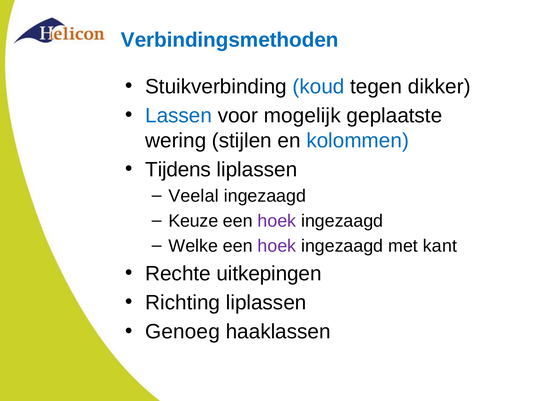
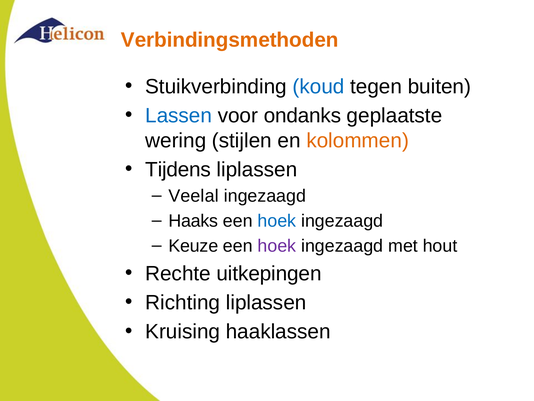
Verbindingsmethoden colour: blue -> orange
dikker: dikker -> buiten
mogelijk: mogelijk -> ondanks
kolommen colour: blue -> orange
Keuze: Keuze -> Haaks
hoek at (277, 221) colour: purple -> blue
Welke: Welke -> Keuze
kant: kant -> hout
Genoeg: Genoeg -> Kruising
